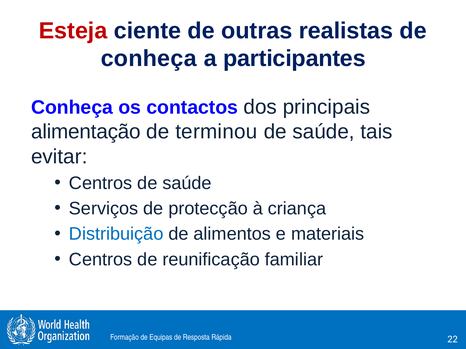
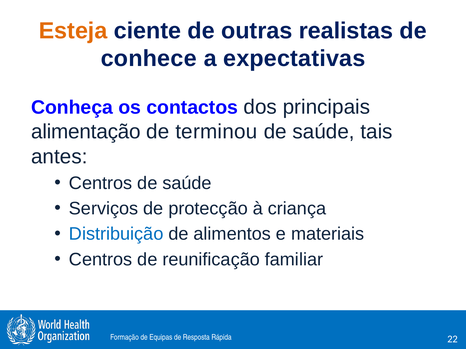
Esteja colour: red -> orange
conheça at (149, 59): conheça -> conhece
participantes: participantes -> expectativas
evitar: evitar -> antes
